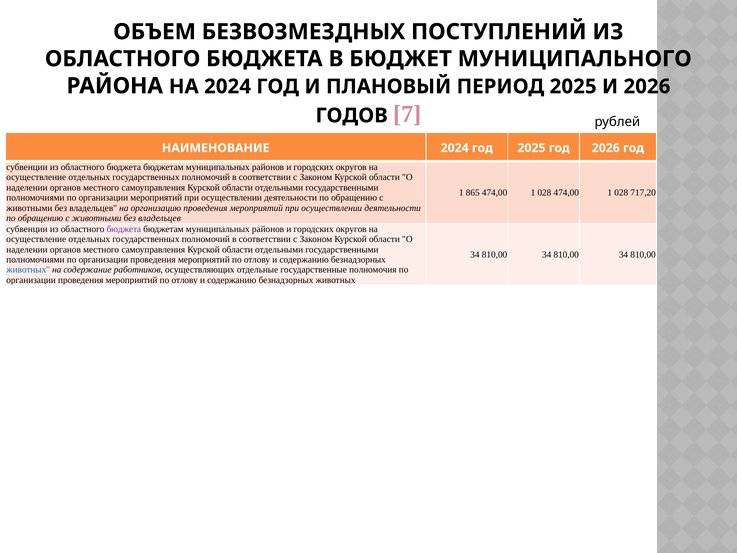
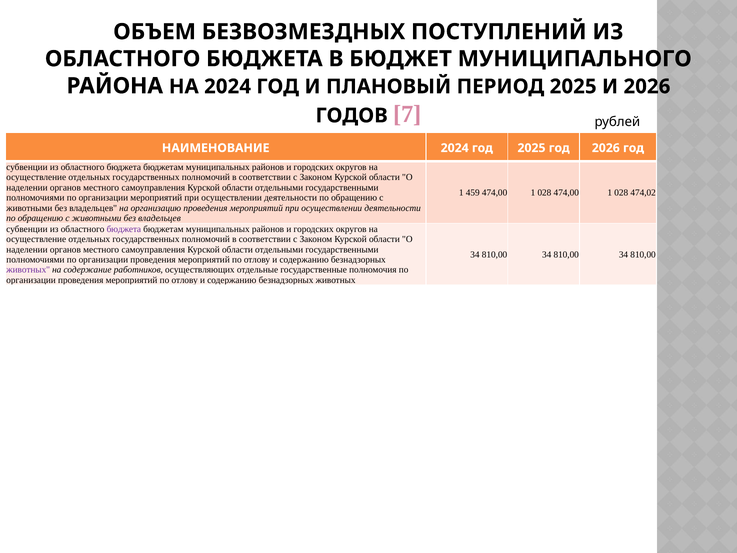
865: 865 -> 459
717,20: 717,20 -> 474,02
животных at (28, 270) colour: blue -> purple
